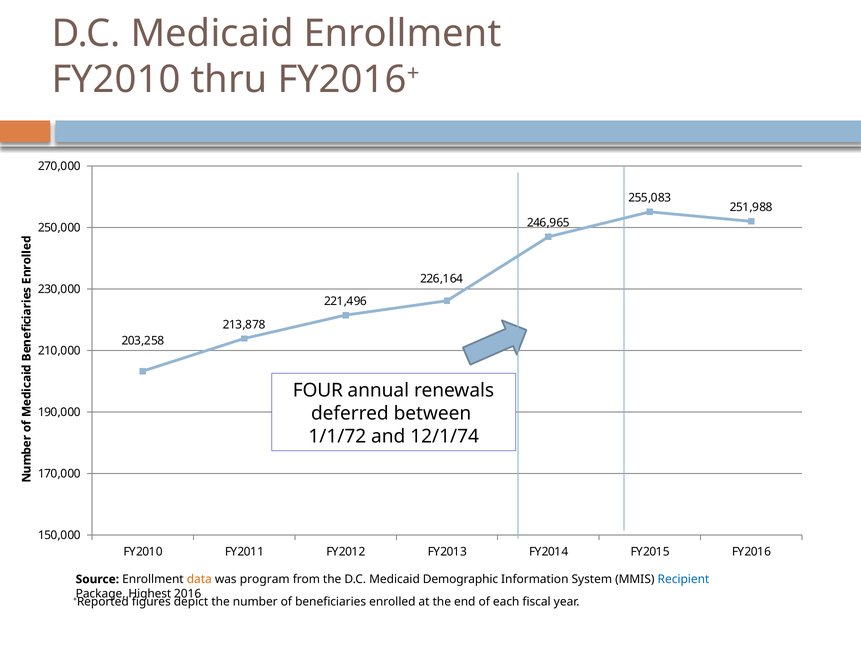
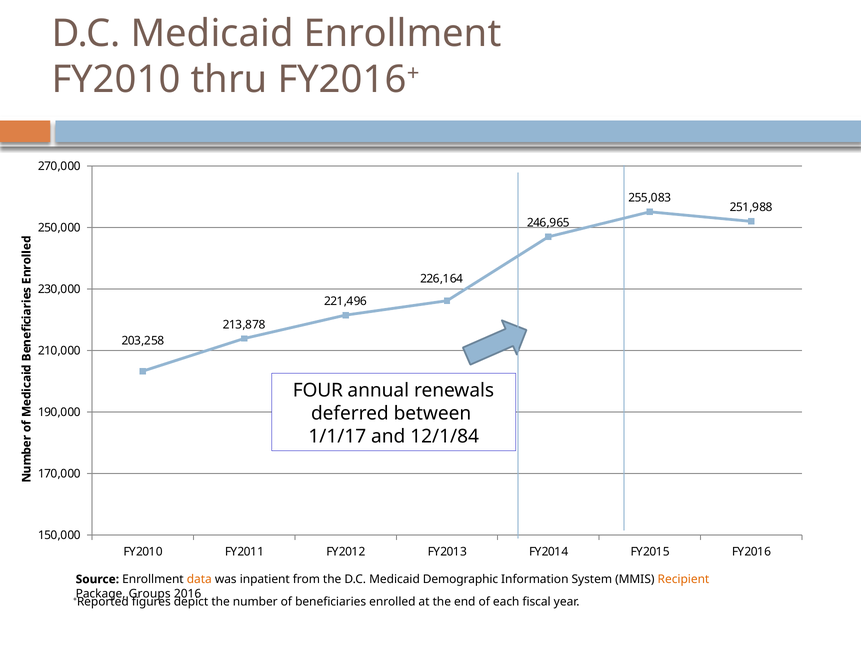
1/1/72: 1/1/72 -> 1/1/17
12/1/74: 12/1/74 -> 12/1/84
program: program -> inpatient
Recipient colour: blue -> orange
Highest: Highest -> Groups
